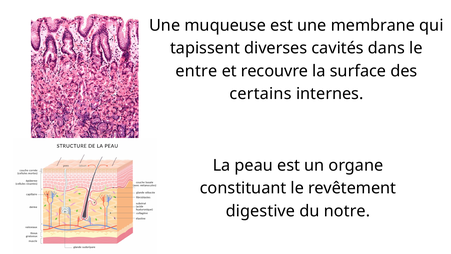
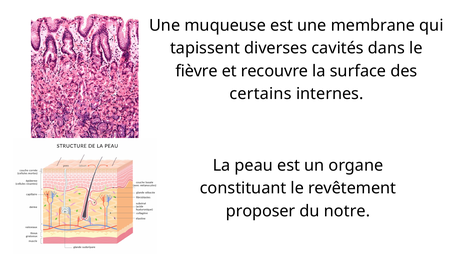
entre: entre -> fièvre
digestive: digestive -> proposer
